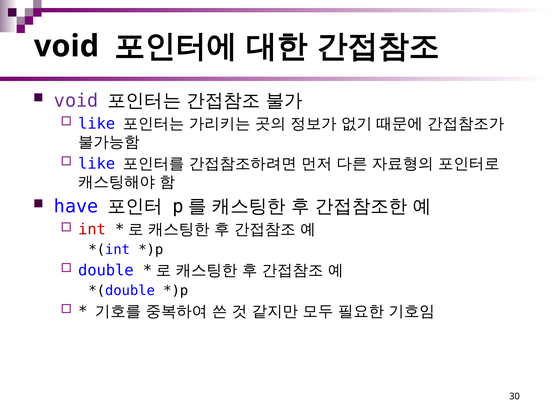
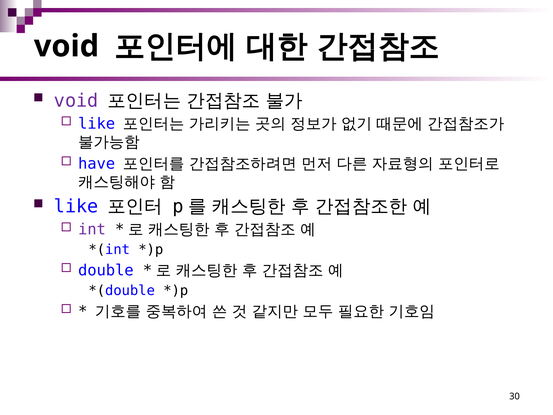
like at (97, 164): like -> have
have at (76, 206): have -> like
int colour: red -> purple
